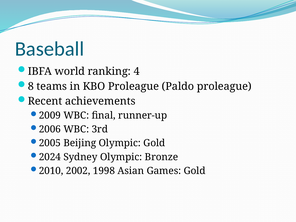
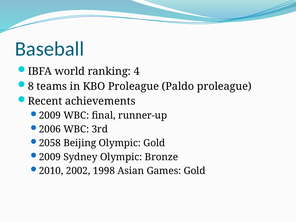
2005: 2005 -> 2058
2024 at (50, 157): 2024 -> 2009
